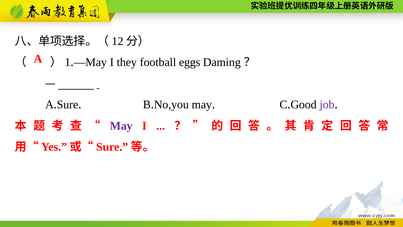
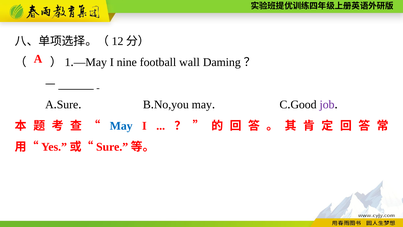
they: they -> nine
eggs: eggs -> wall
May at (121, 126) colour: purple -> blue
